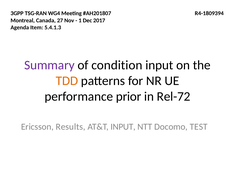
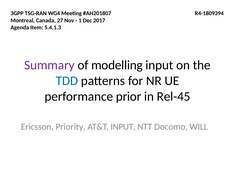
condition: condition -> modelling
TDD colour: orange -> blue
Rel-72: Rel-72 -> Rel-45
Results: Results -> Priority
TEST: TEST -> WILL
